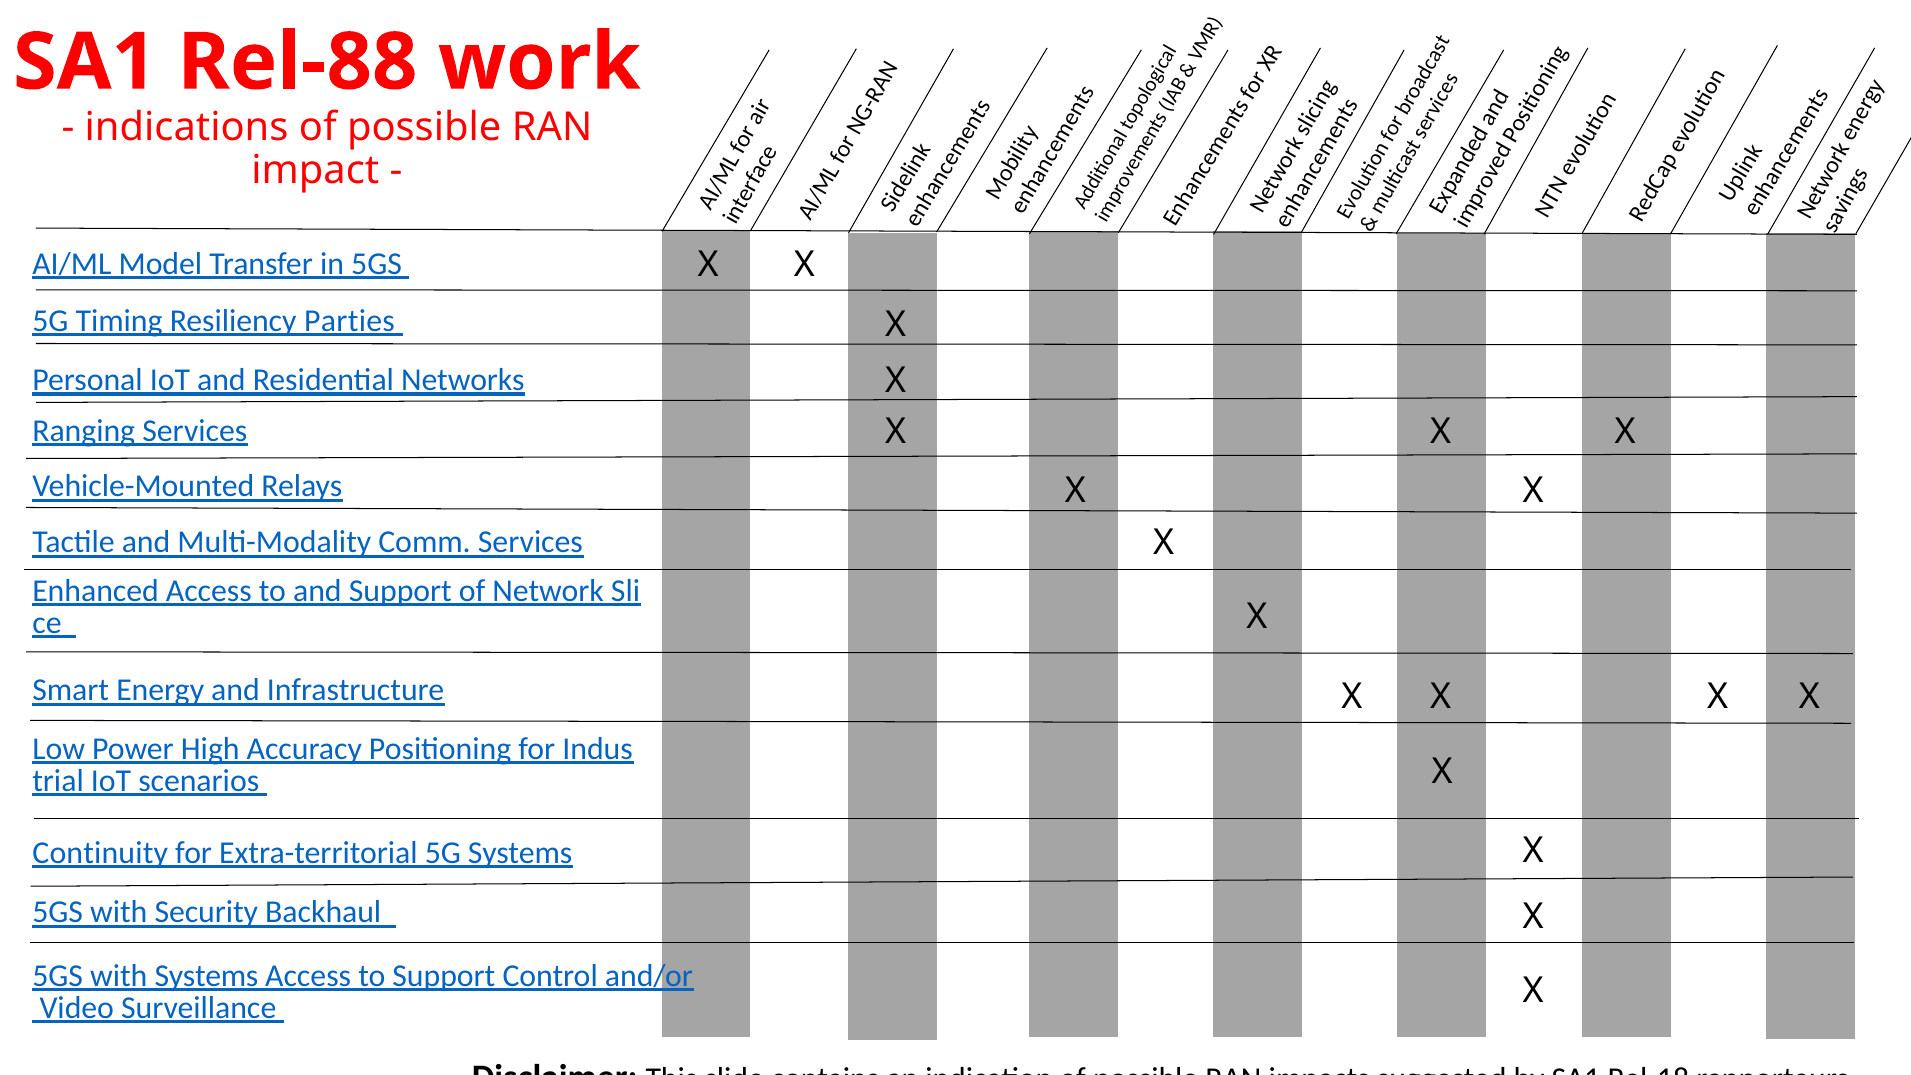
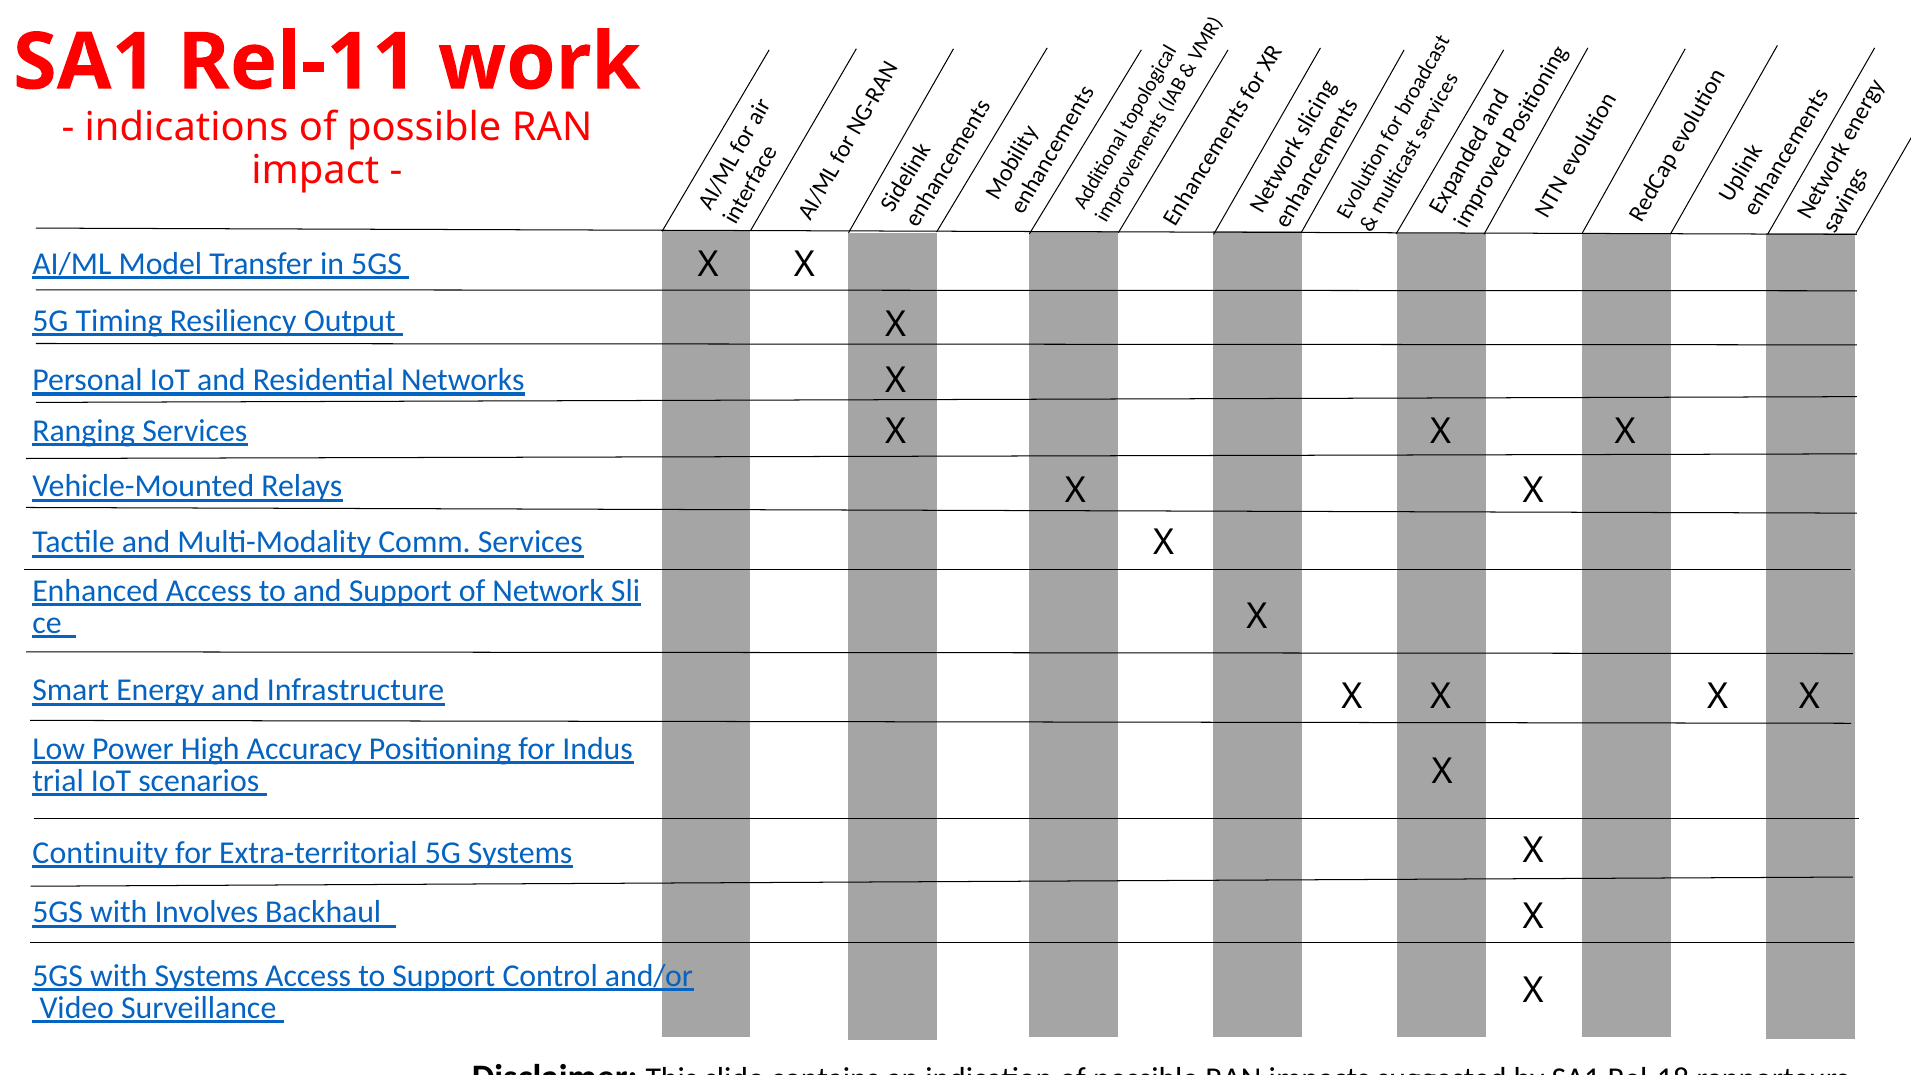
Rel-88: Rel-88 -> Rel-11
Parties: Parties -> Output
Security: Security -> Involves
